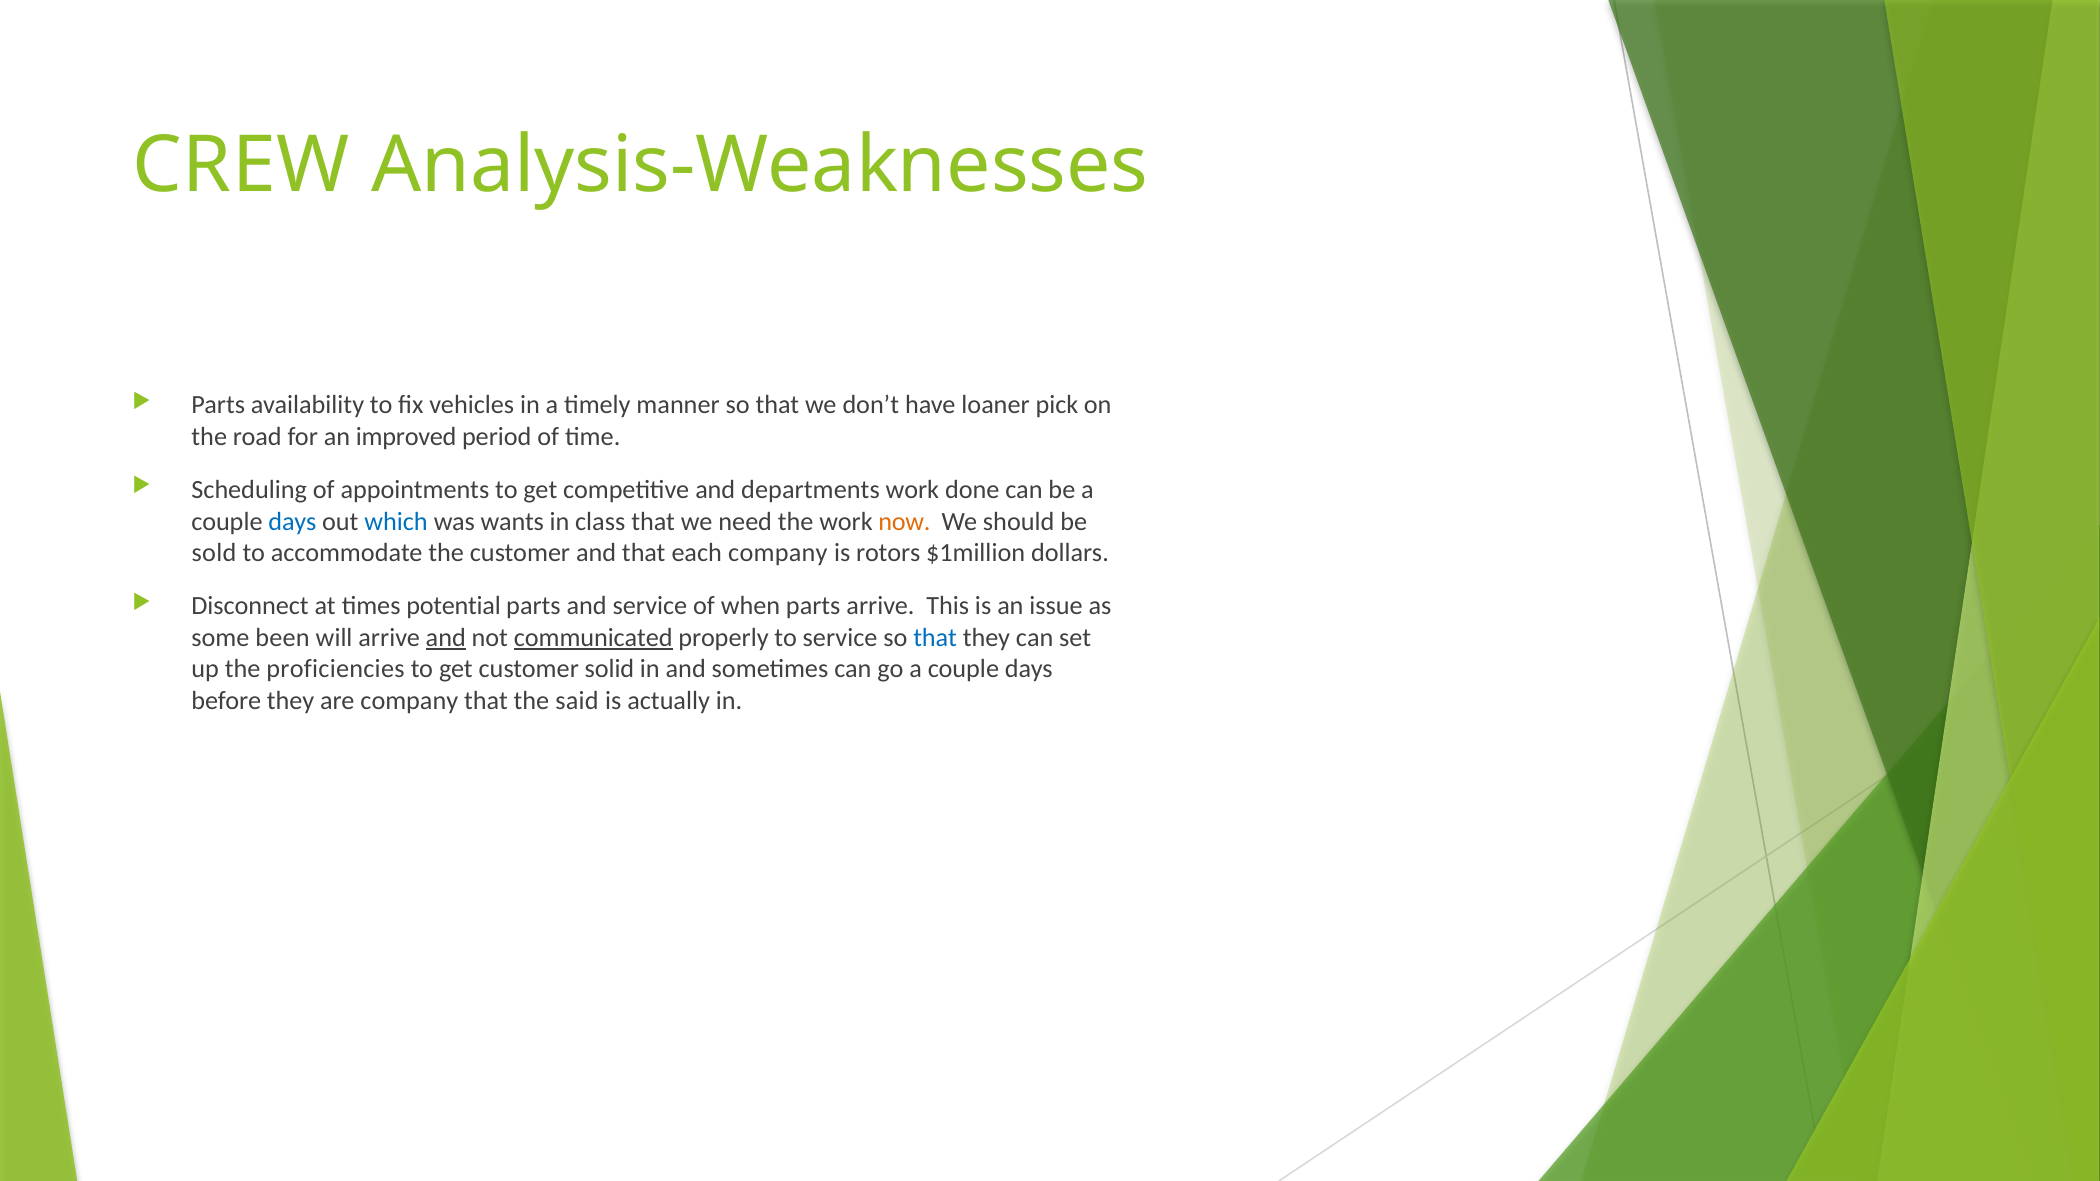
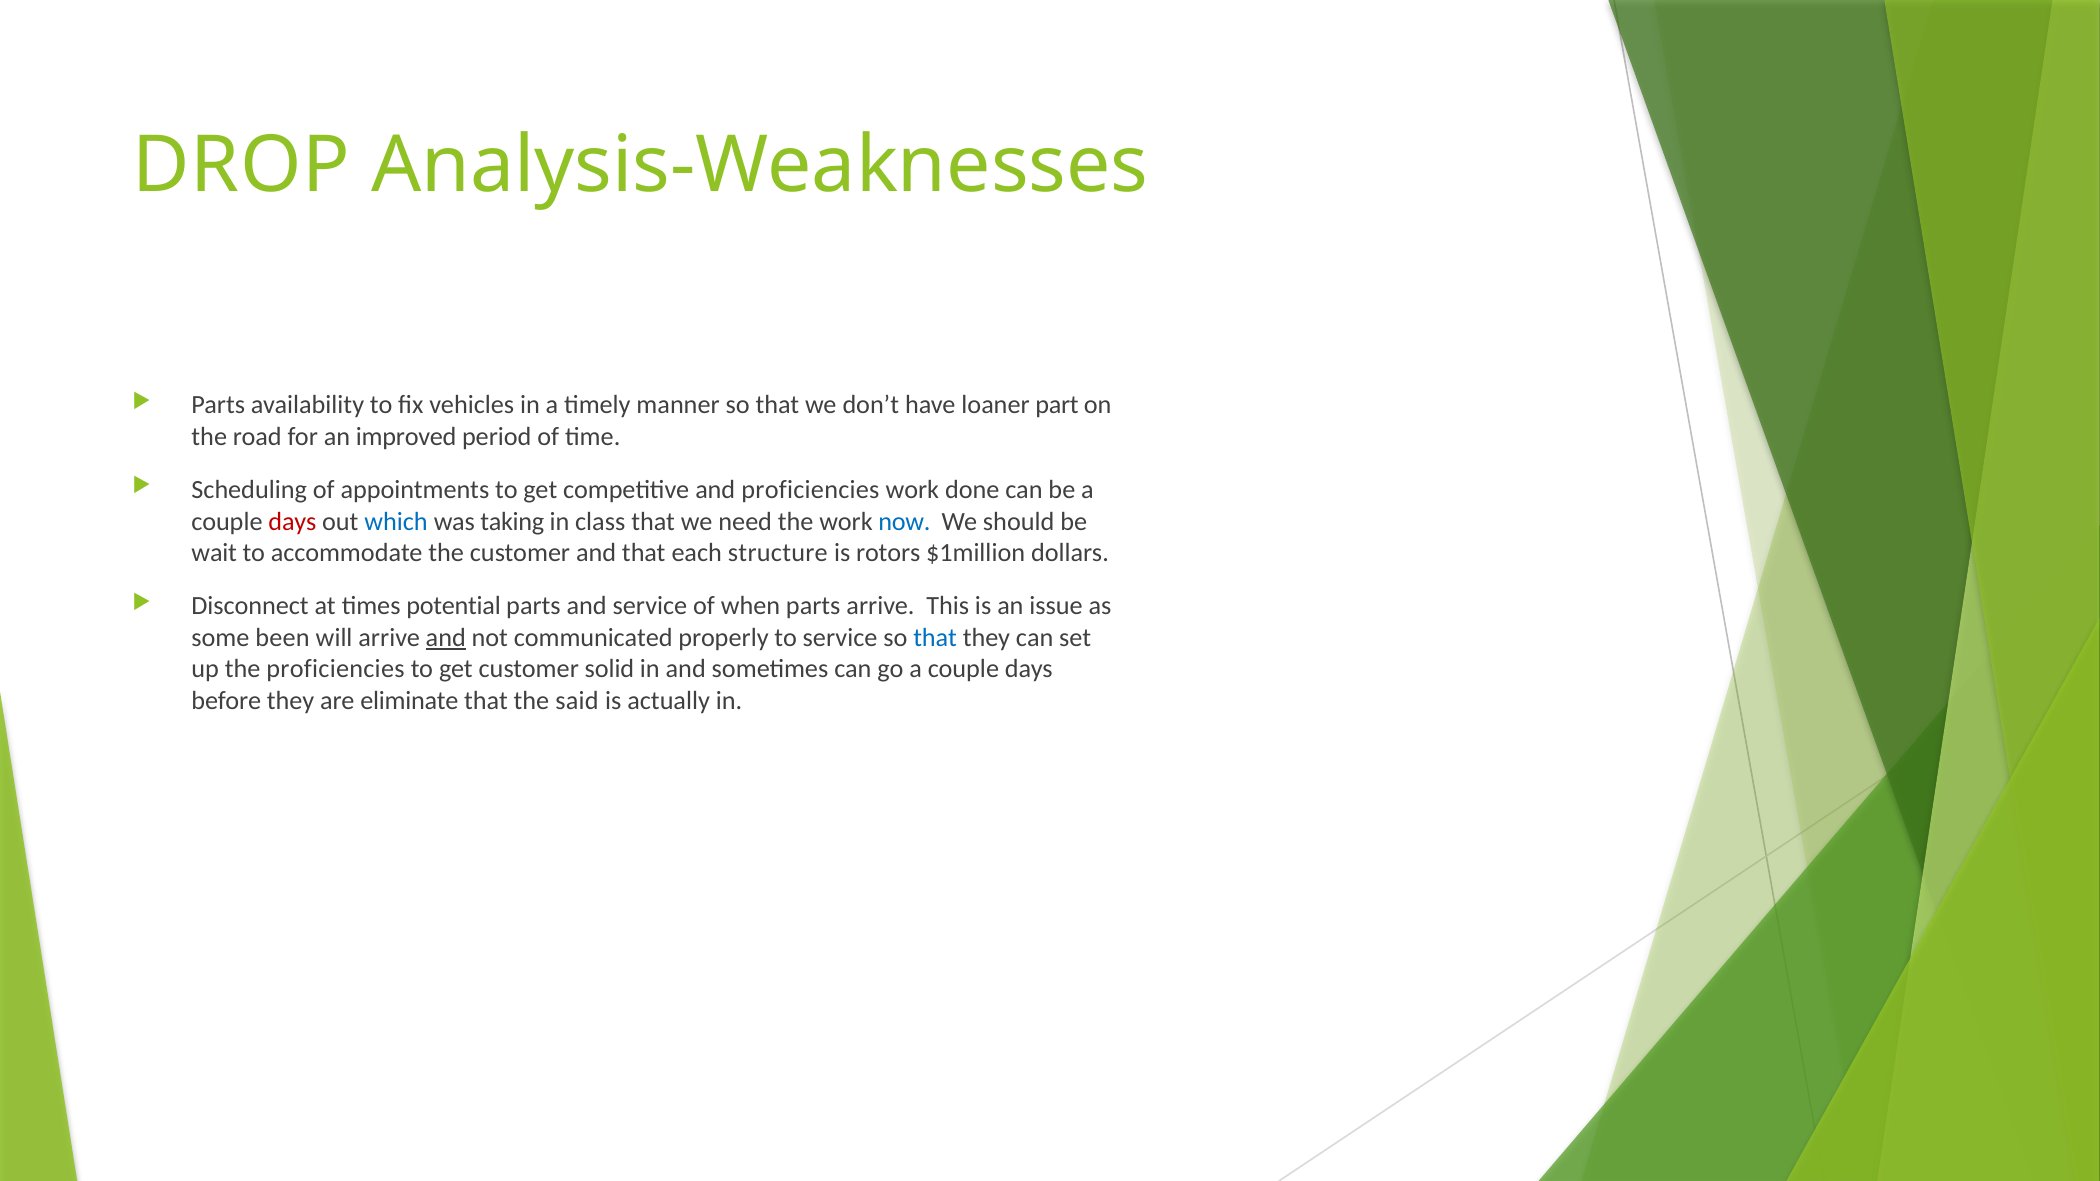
CREW: CREW -> DROP
pick: pick -> part
and departments: departments -> proficiencies
days at (292, 522) colour: blue -> red
wants: wants -> taking
now colour: orange -> blue
sold: sold -> wait
each company: company -> structure
communicated underline: present -> none
are company: company -> eliminate
